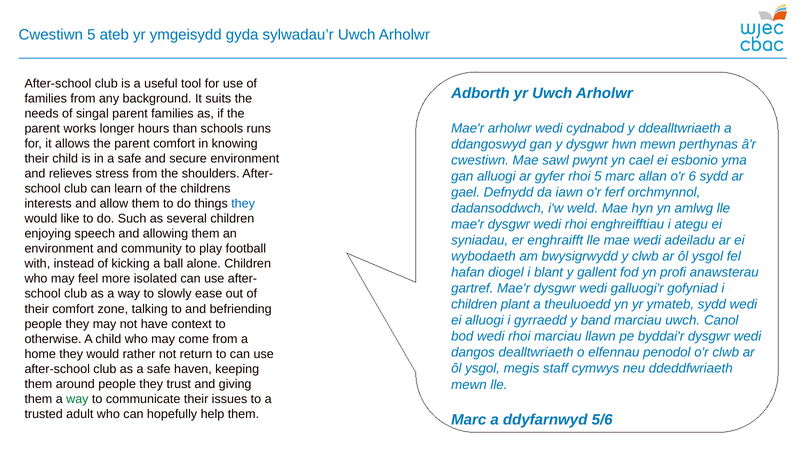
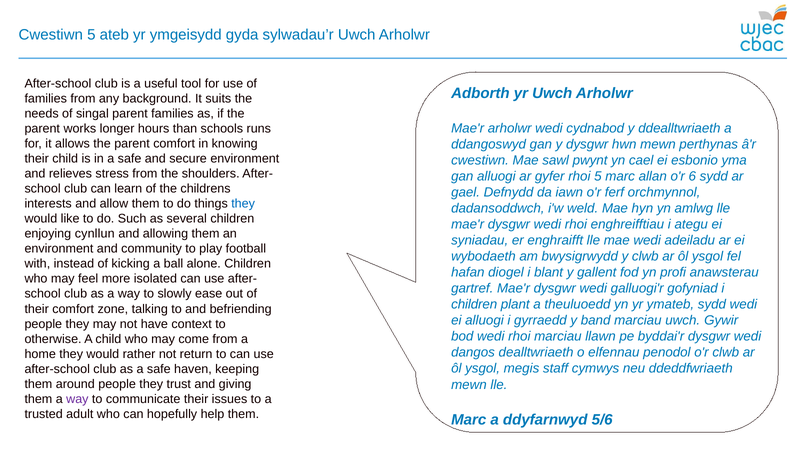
speech: speech -> cynllun
Canol: Canol -> Gywir
way at (77, 400) colour: green -> purple
